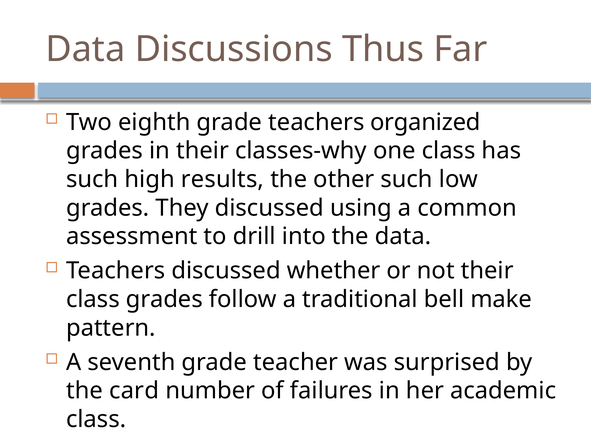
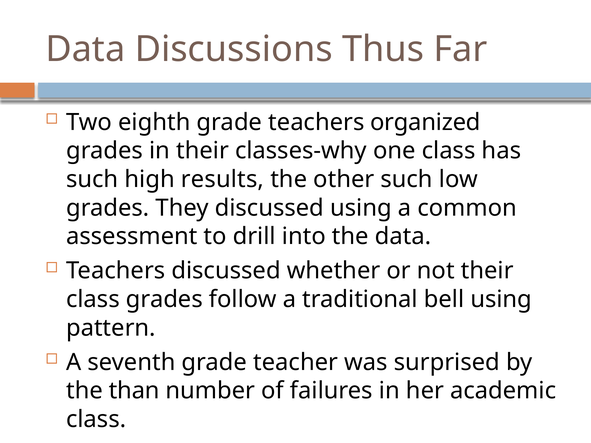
bell make: make -> using
card: card -> than
